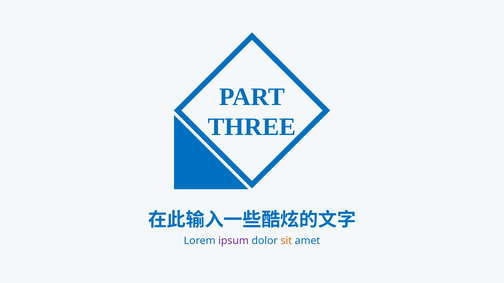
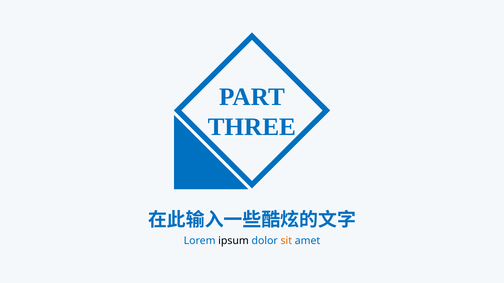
ipsum colour: purple -> black
